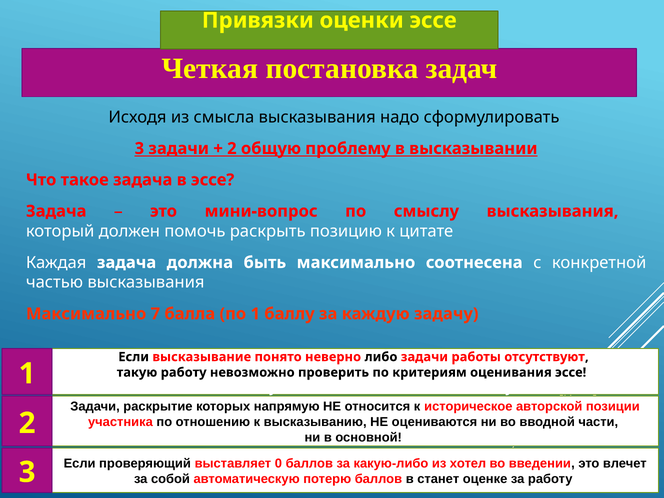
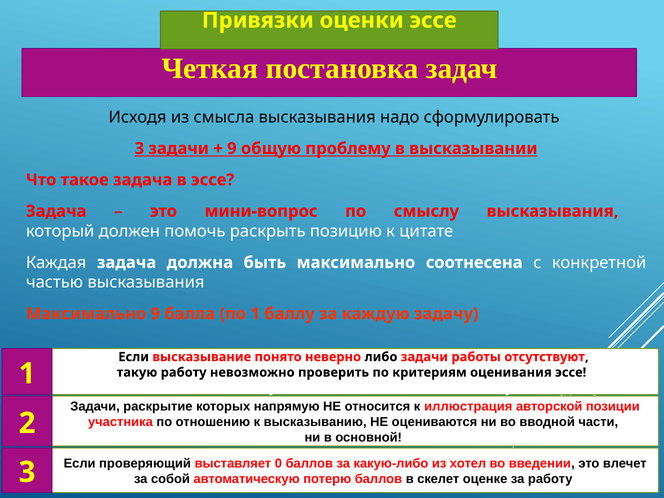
2 at (232, 148): 2 -> 9
Максимально 7: 7 -> 9
историческое: историческое -> иллюстрация
станет: станет -> скелет
